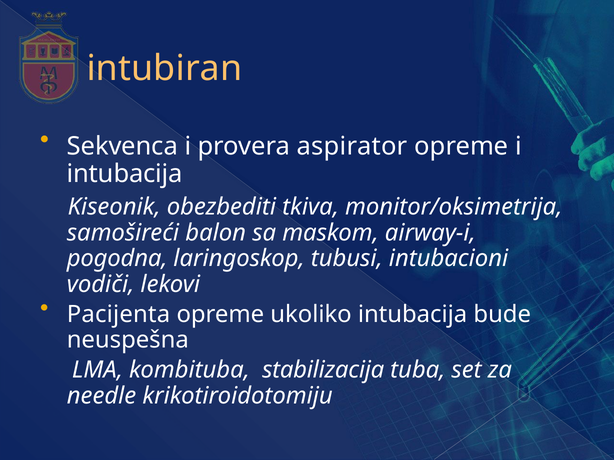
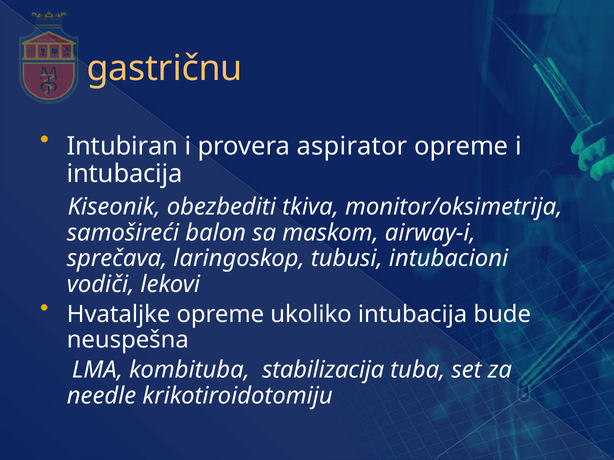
intubiran: intubiran -> gastričnu
Sekvenca: Sekvenca -> Intubiran
pogodna: pogodna -> sprečava
Pacijenta: Pacijenta -> Hvataljke
